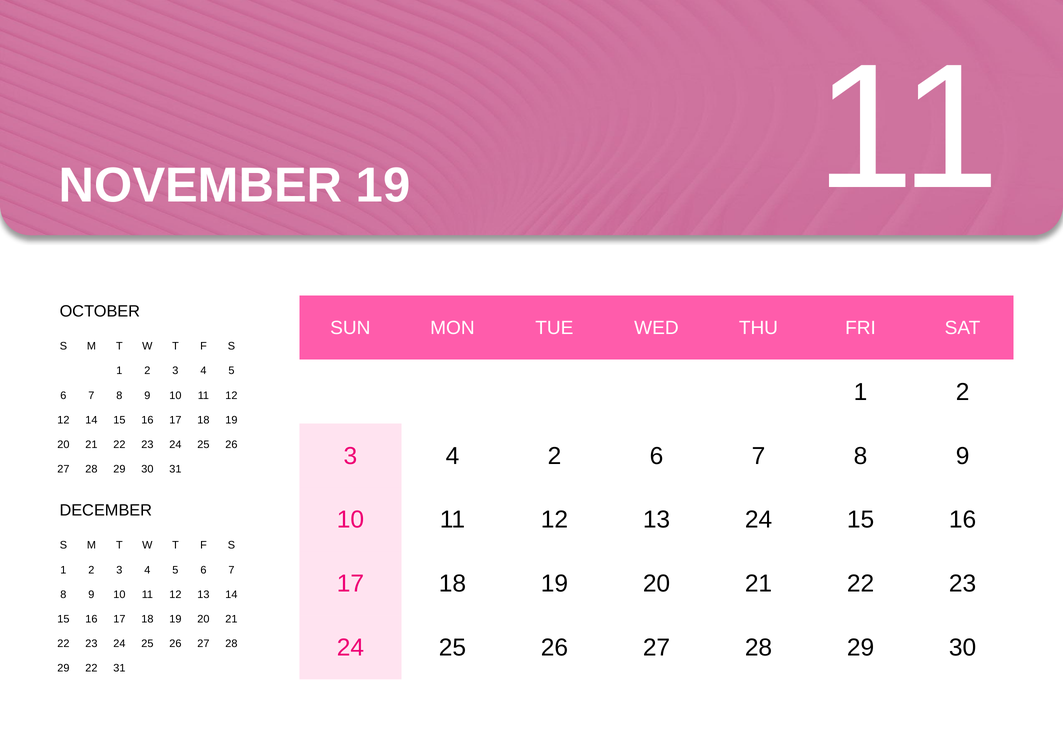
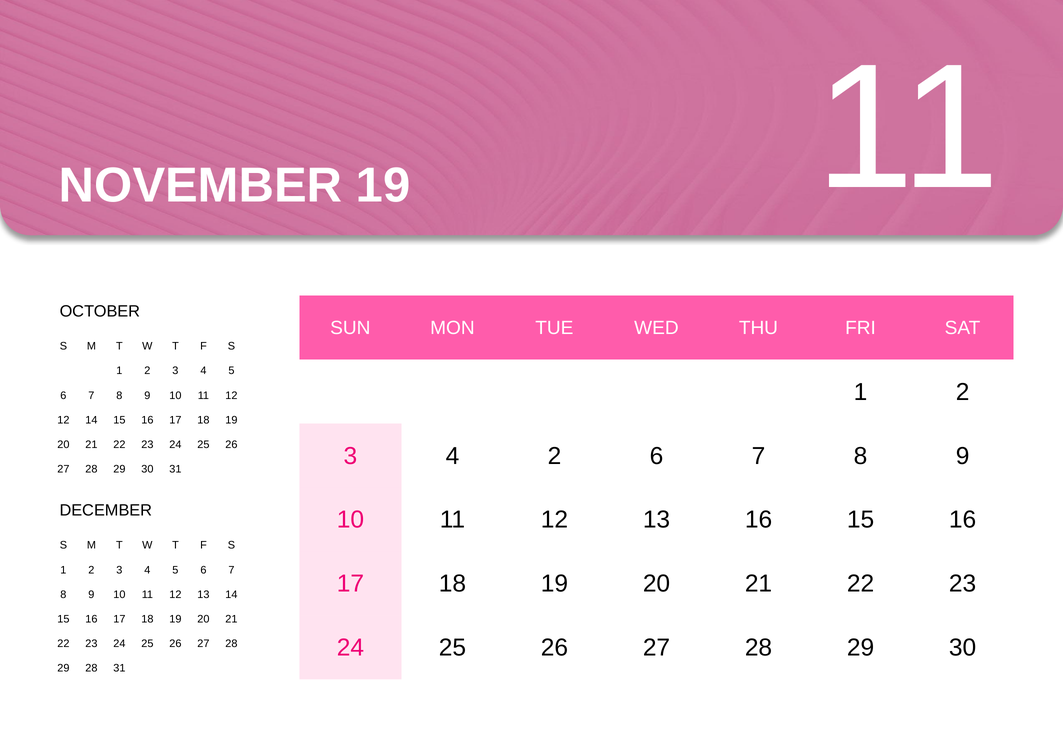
13 24: 24 -> 16
29 22: 22 -> 28
